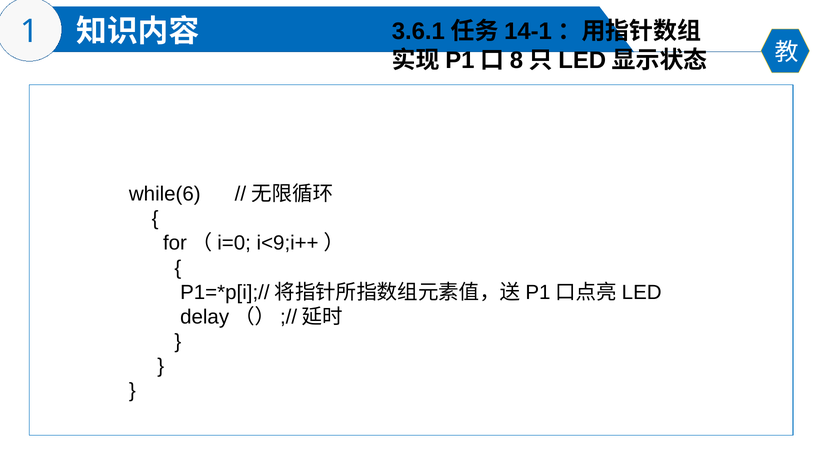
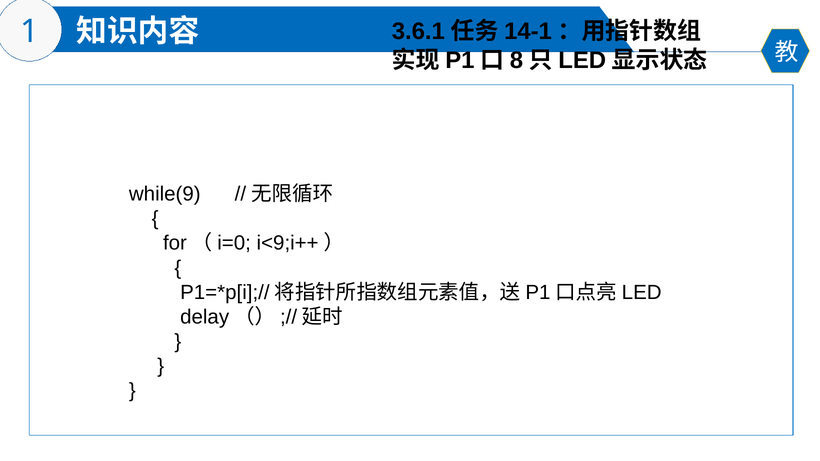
while(6: while(6 -> while(9
